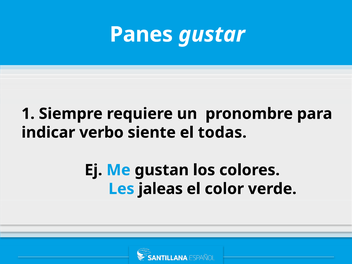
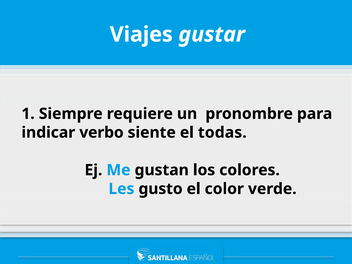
Panes: Panes -> Viajes
jaleas: jaleas -> gusto
